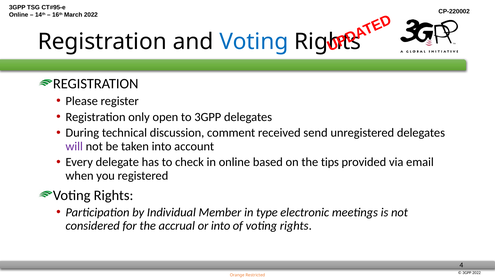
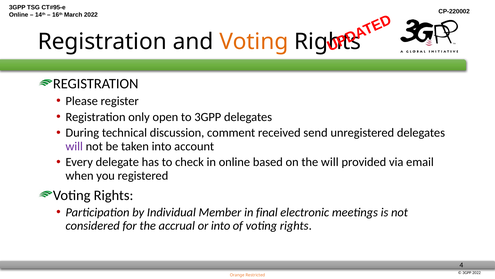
Voting at (254, 42) colour: blue -> orange
the tips: tips -> will
type: type -> final
